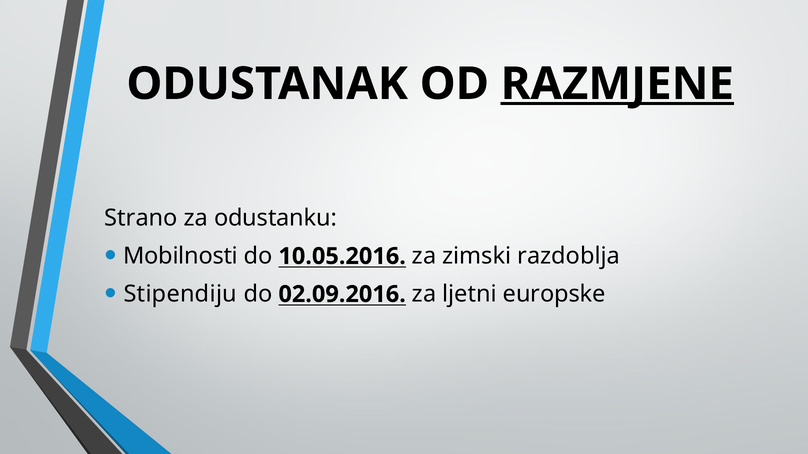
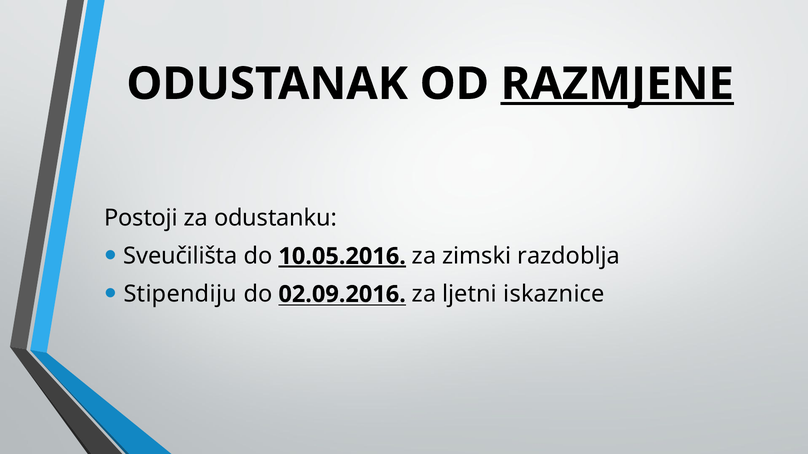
Strano: Strano -> Postoji
Mobilnosti: Mobilnosti -> Sveučilišta
10.05.2016 underline: none -> present
europske: europske -> iskaznice
